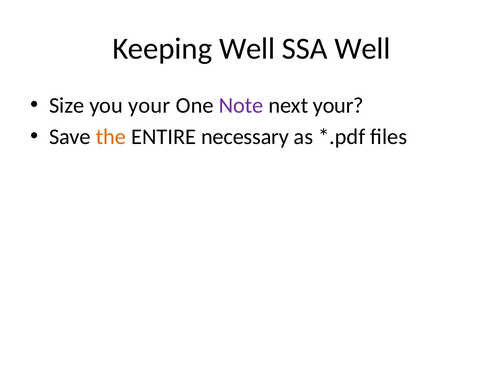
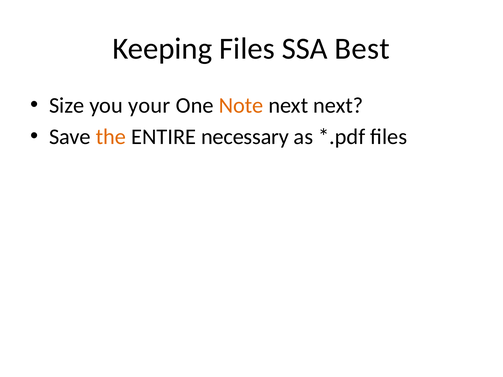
Keeping Well: Well -> Files
SSA Well: Well -> Best
Note colour: purple -> orange
next your: your -> next
